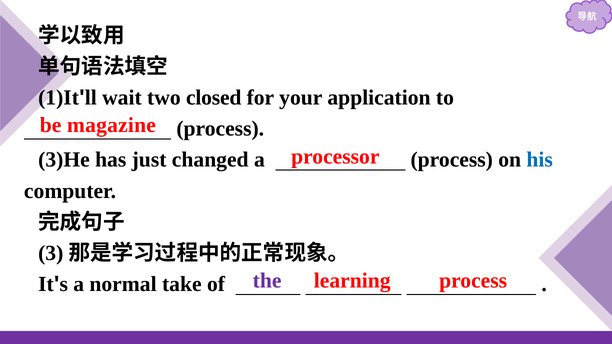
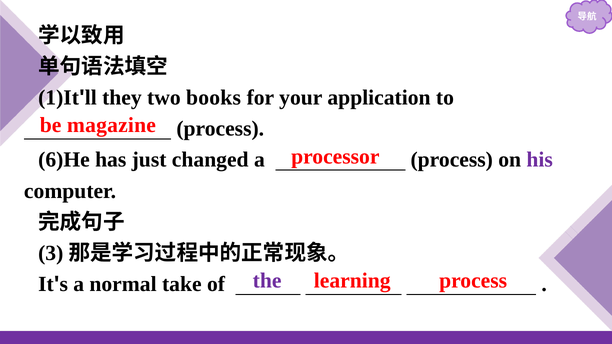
wait: wait -> they
closed: closed -> books
3)He: 3)He -> 6)He
his colour: blue -> purple
